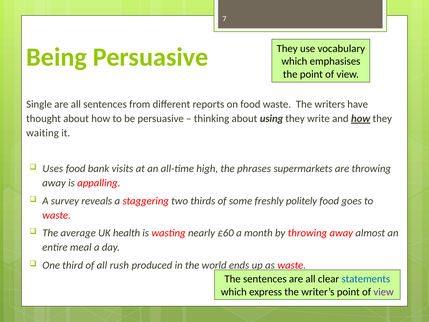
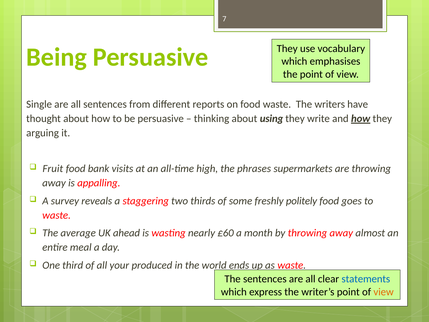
waiting: waiting -> arguing
Uses: Uses -> Fruit
health: health -> ahead
rush: rush -> your
view at (384, 292) colour: purple -> orange
